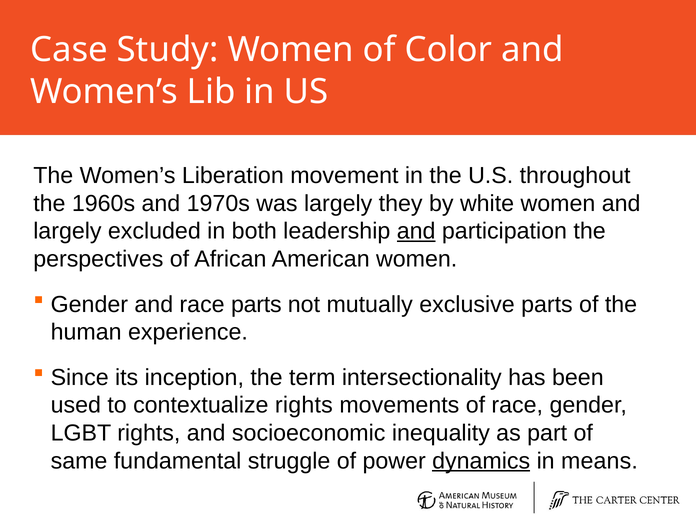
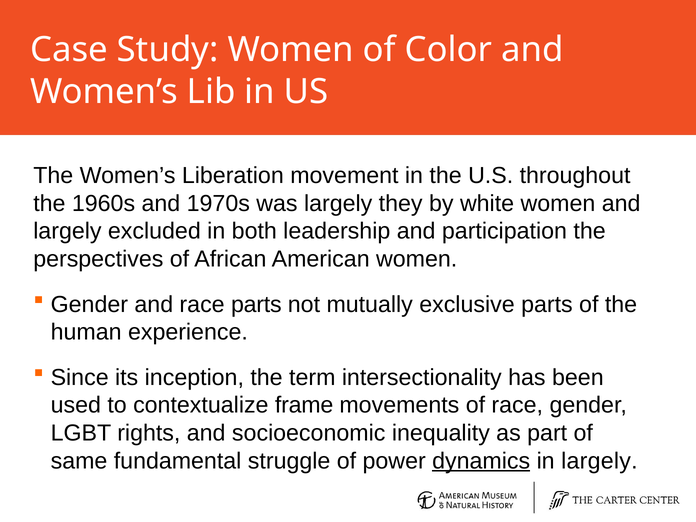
and at (416, 231) underline: present -> none
contextualize rights: rights -> frame
in means: means -> largely
